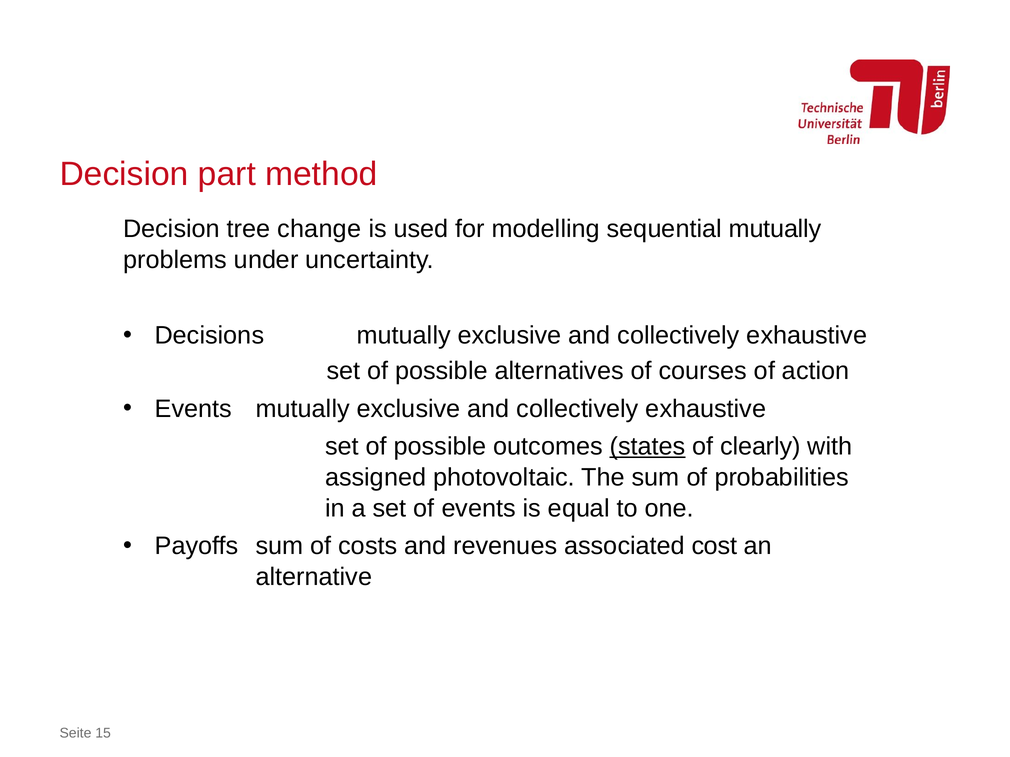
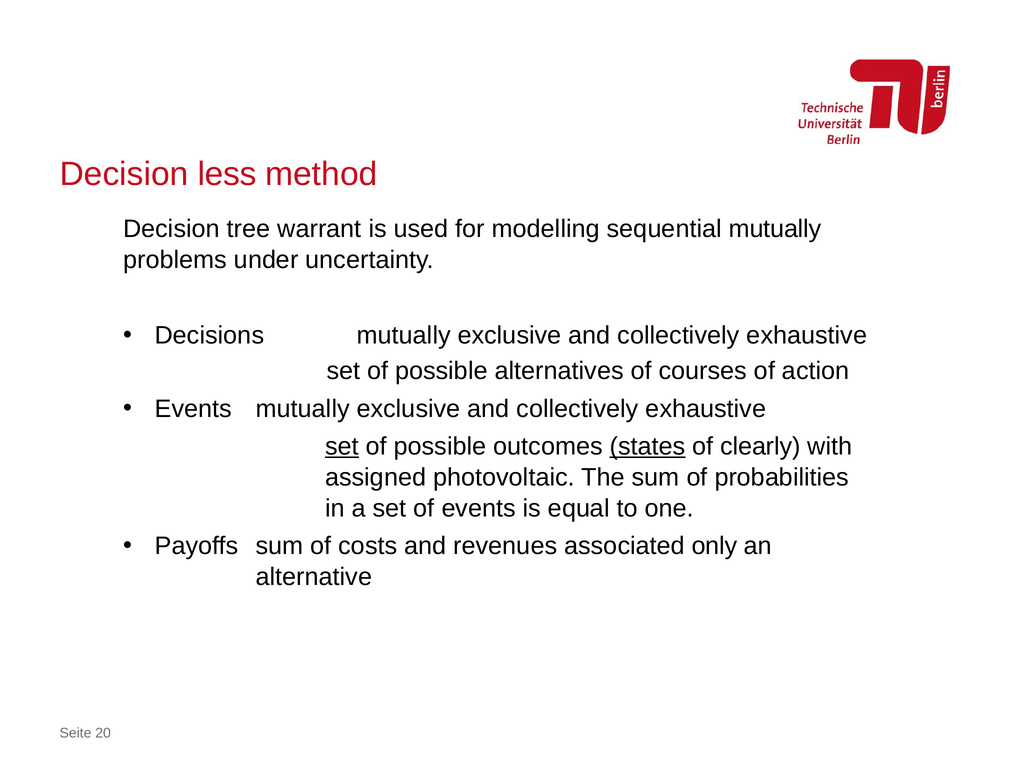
part: part -> less
change: change -> warrant
set at (342, 447) underline: none -> present
cost: cost -> only
15: 15 -> 20
